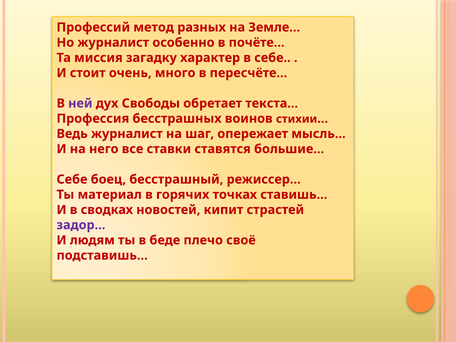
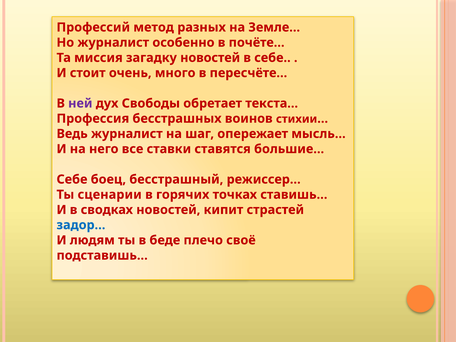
загадку характер: характер -> новостей
материал: материал -> сценарии
задор… colour: purple -> blue
